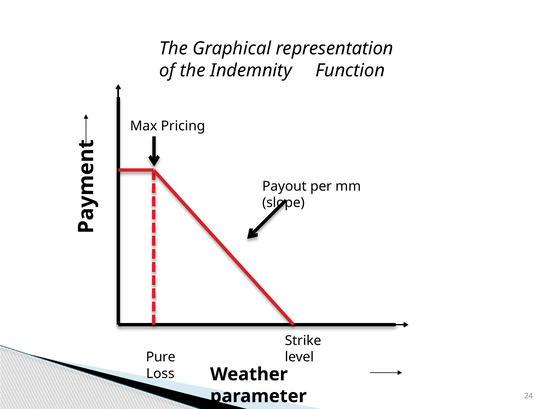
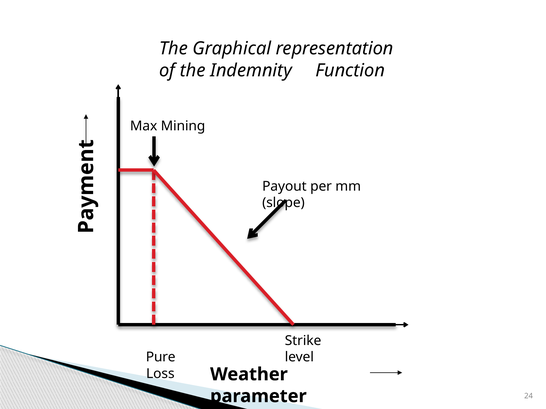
Pricing: Pricing -> Mining
